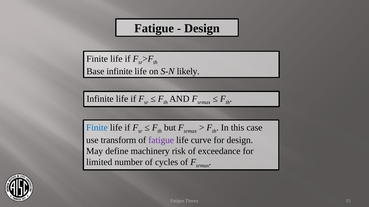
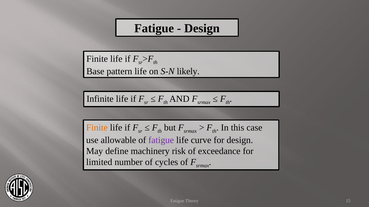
Base infinite: infinite -> pattern
Finite at (97, 128) colour: blue -> orange
transform: transform -> allowable
